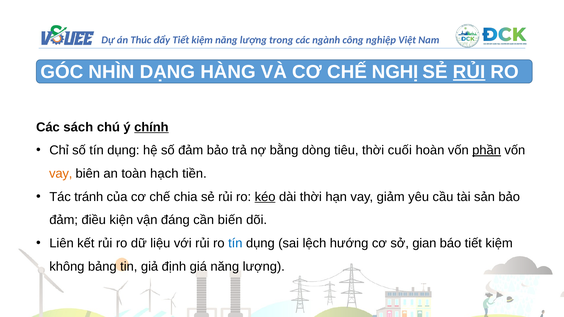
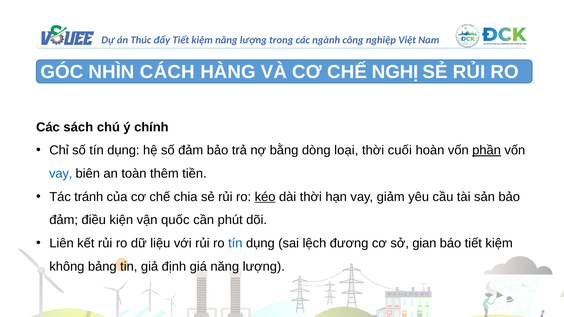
DẠNG: DẠNG -> CÁCH
RỦI at (469, 72) underline: present -> none
chính underline: present -> none
tiêu: tiêu -> loại
vay at (61, 174) colour: orange -> blue
hạch: hạch -> thêm
đáng: đáng -> quốc
biến: biến -> phút
hướng: hướng -> đương
